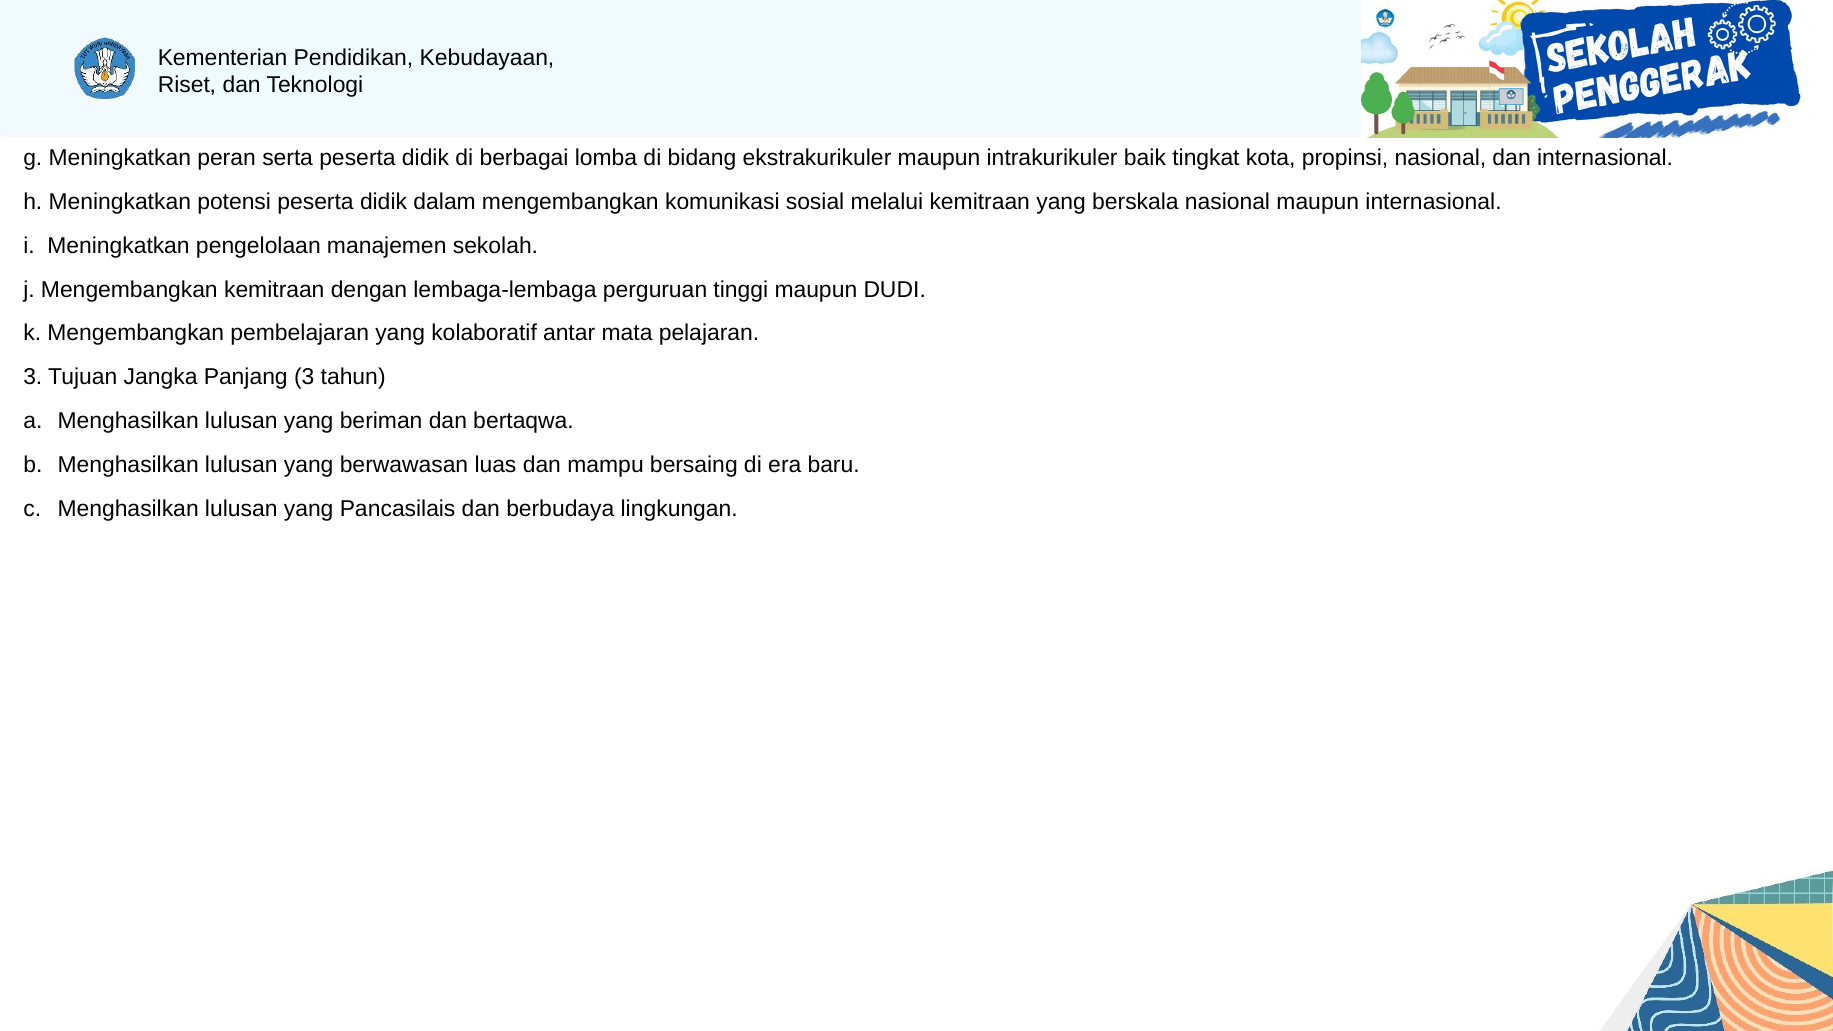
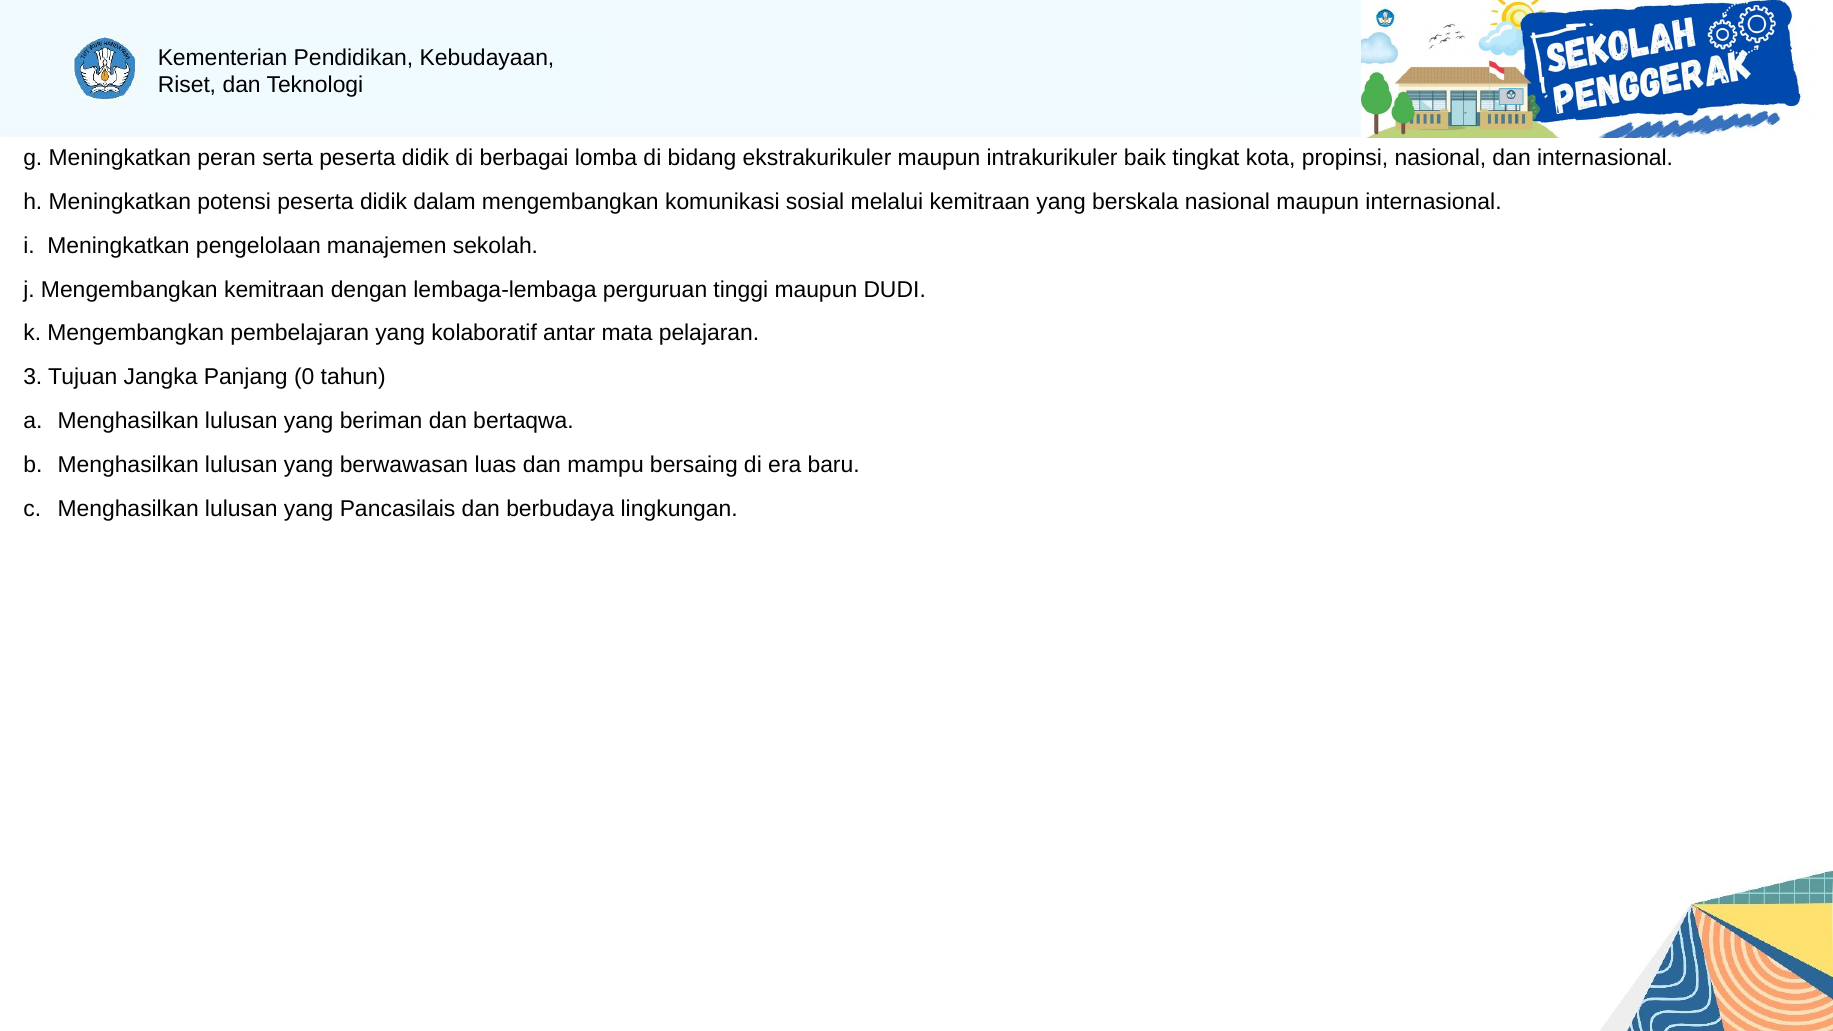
Panjang 3: 3 -> 0
